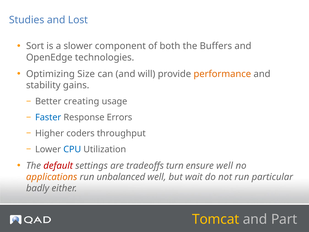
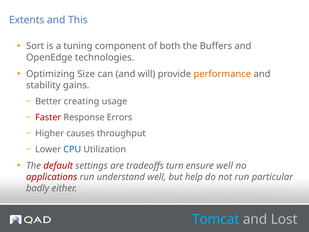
Studies: Studies -> Extents
Lost: Lost -> This
slower: slower -> tuning
Faster colour: blue -> red
coders: coders -> causes
applications colour: orange -> red
unbalanced: unbalanced -> understand
wait: wait -> help
Tomcat colour: yellow -> light blue
Part: Part -> Lost
